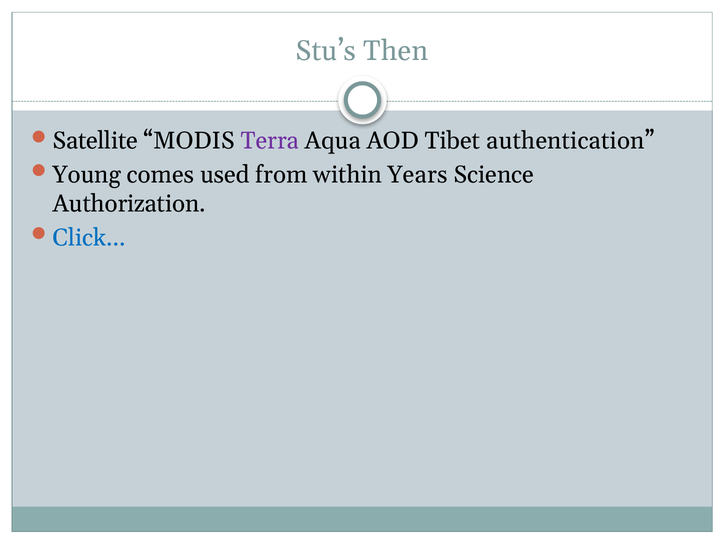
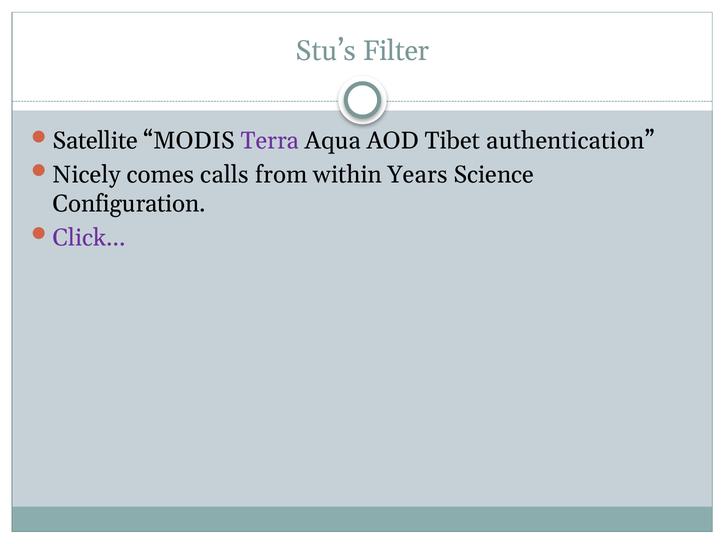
Then: Then -> Filter
Young: Young -> Nicely
used: used -> calls
Authorization: Authorization -> Configuration
Click colour: blue -> purple
